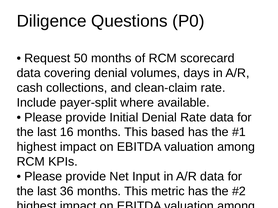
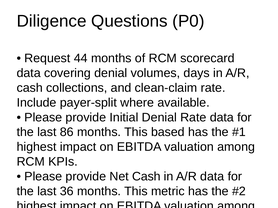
50: 50 -> 44
16: 16 -> 86
Net Input: Input -> Cash
